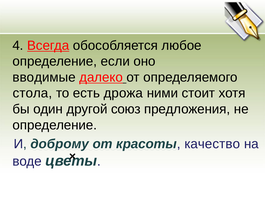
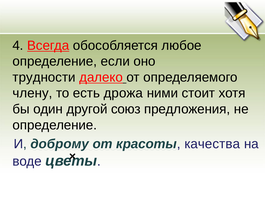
вводимые: вводимые -> трудности
стола: стола -> члену
качество: качество -> качества
